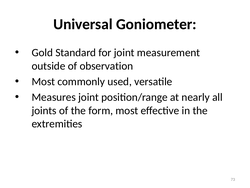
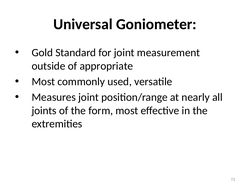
observation: observation -> appropriate
